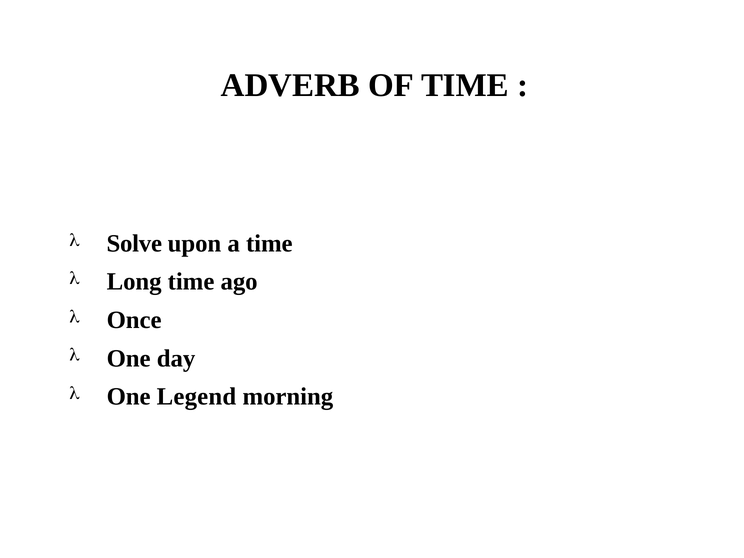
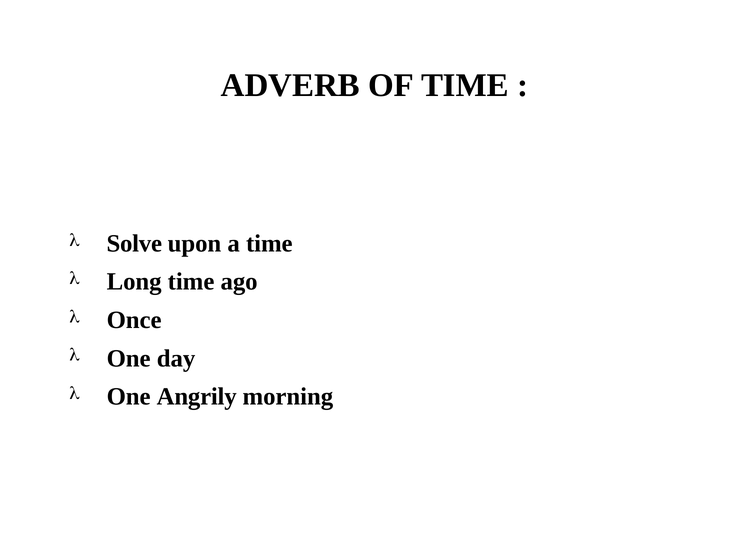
Legend: Legend -> Angrily
